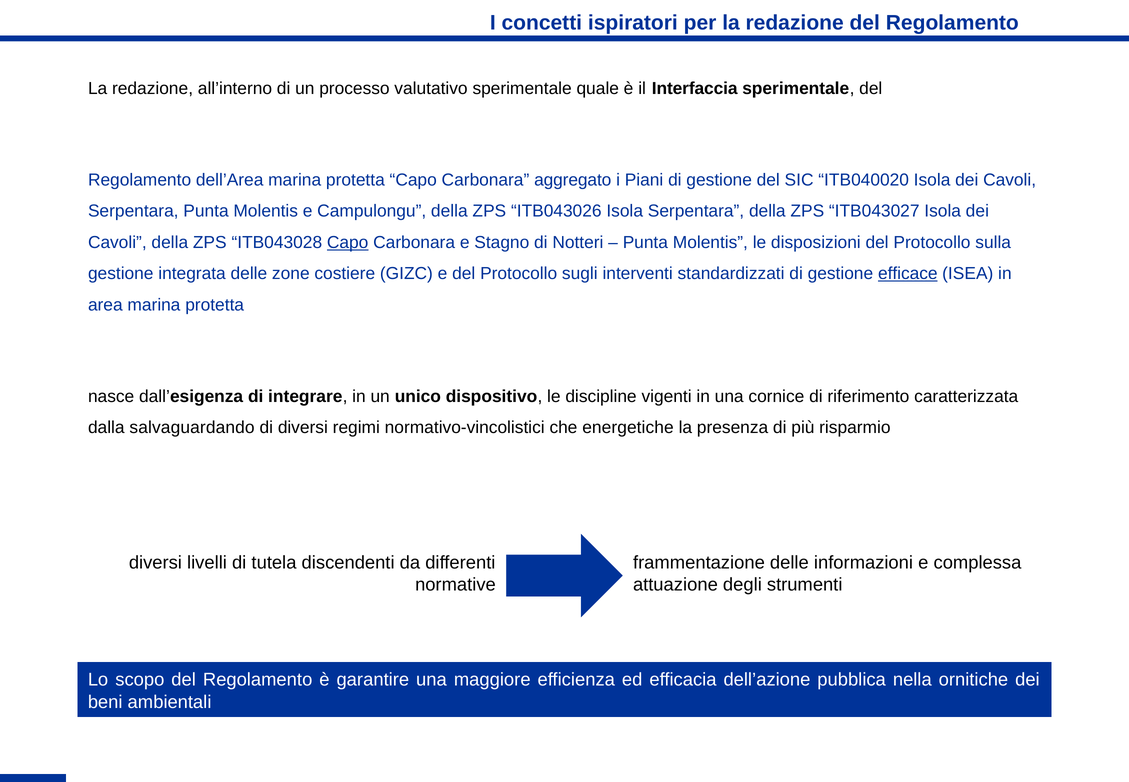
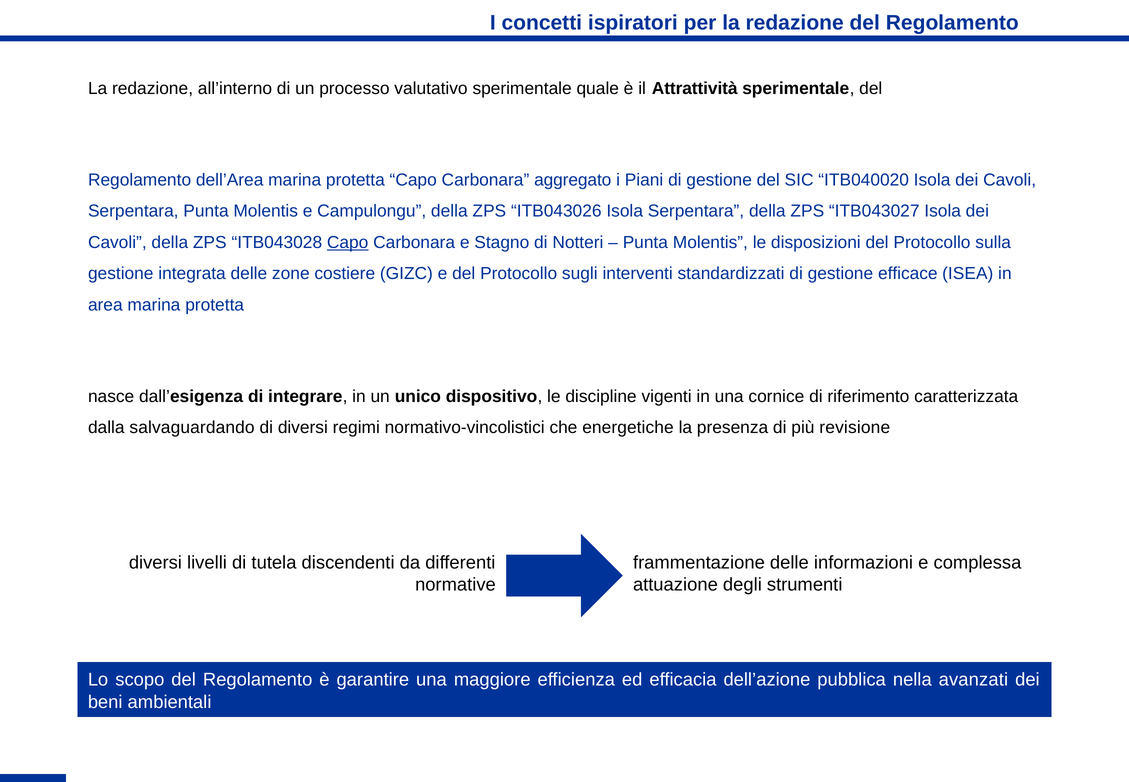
Interfaccia: Interfaccia -> Attrattività
efficace underline: present -> none
risparmio: risparmio -> revisione
ornitiche: ornitiche -> avanzati
